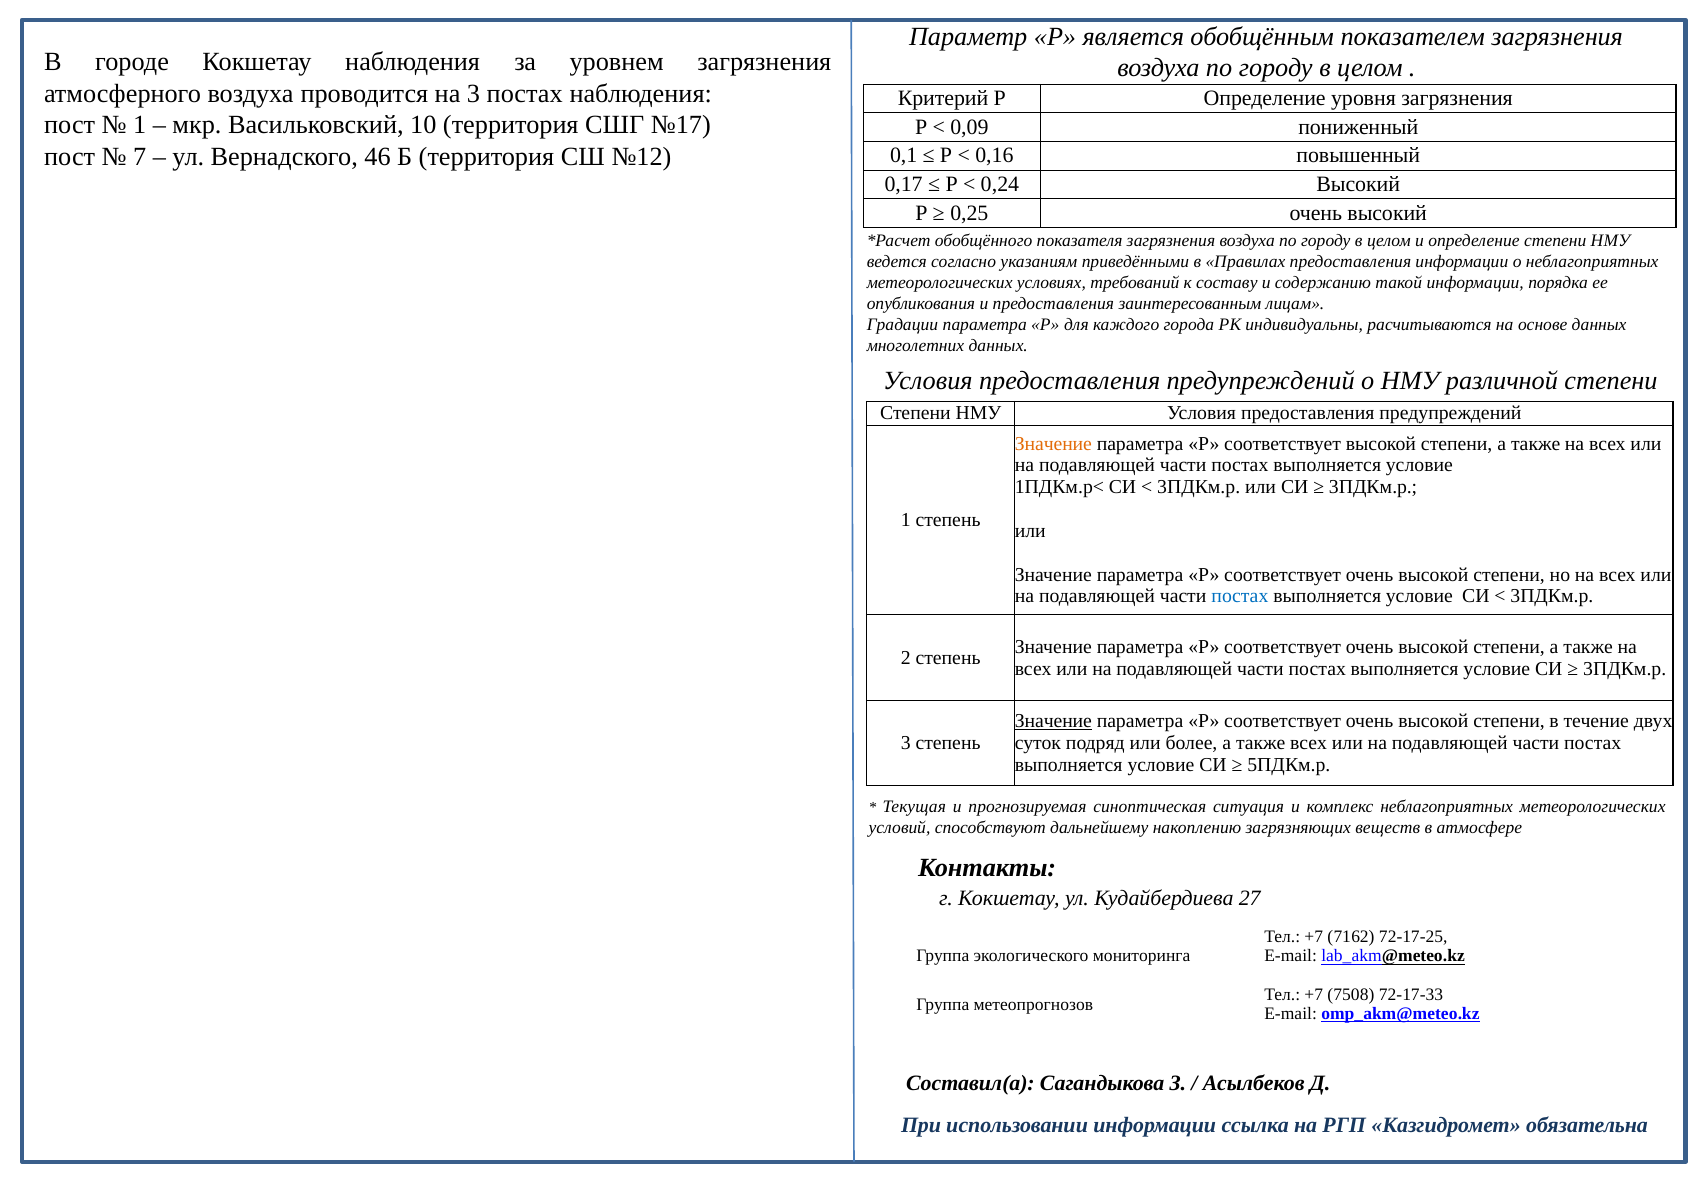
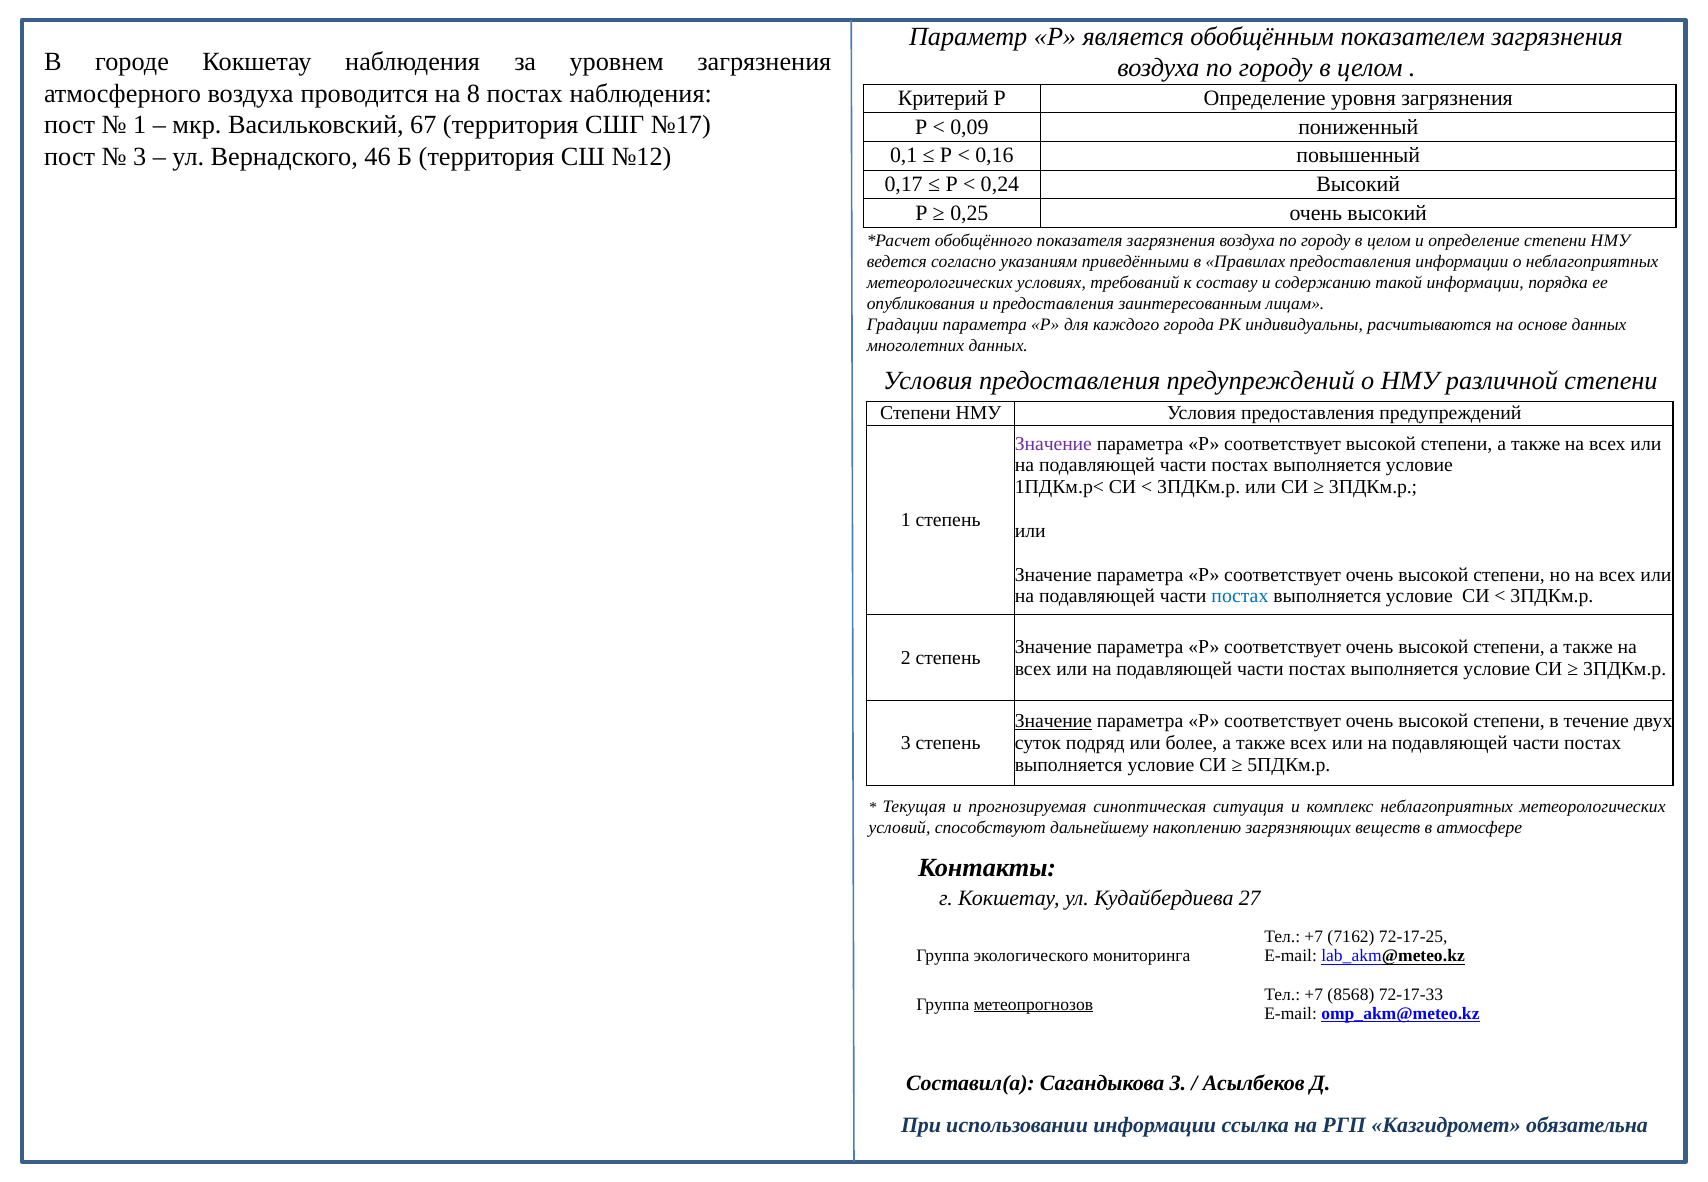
на 3: 3 -> 8
10: 10 -> 67
7 at (140, 157): 7 -> 3
Значение at (1053, 444) colour: orange -> purple
7508: 7508 -> 8568
метеопрогнозов underline: none -> present
